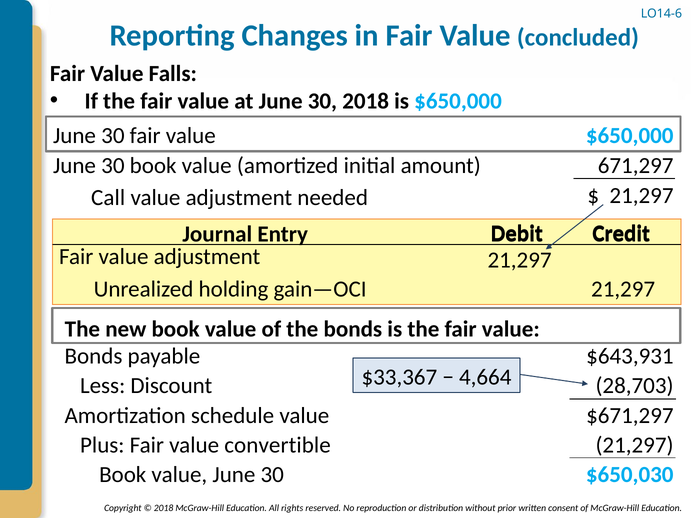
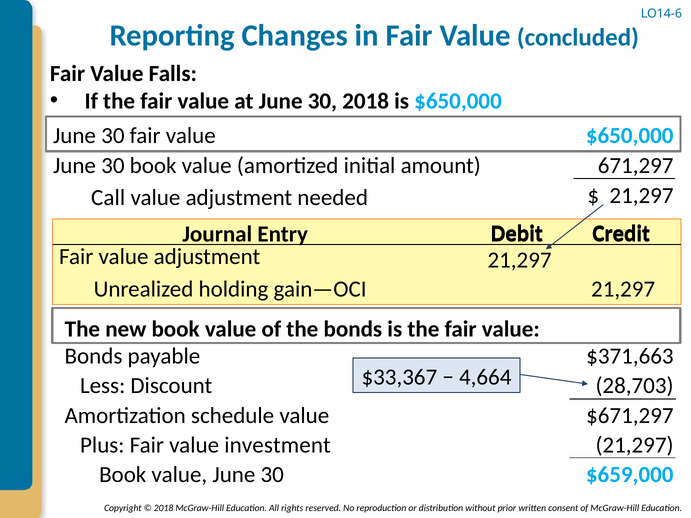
$643,931: $643,931 -> $371,663
convertible: convertible -> investment
$650,030: $650,030 -> $659,000
